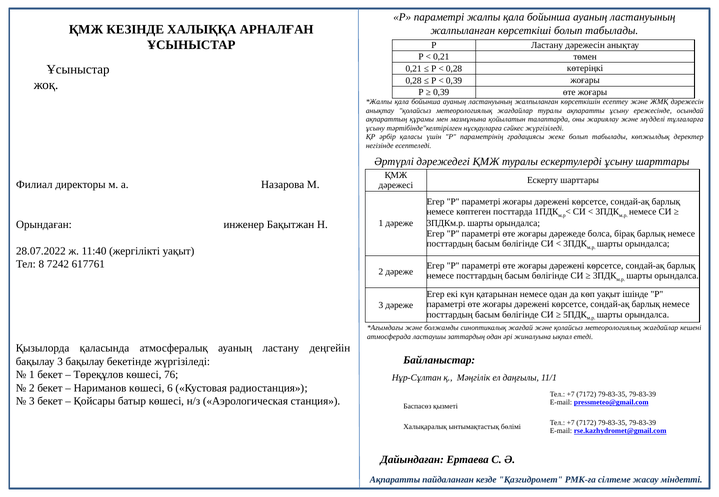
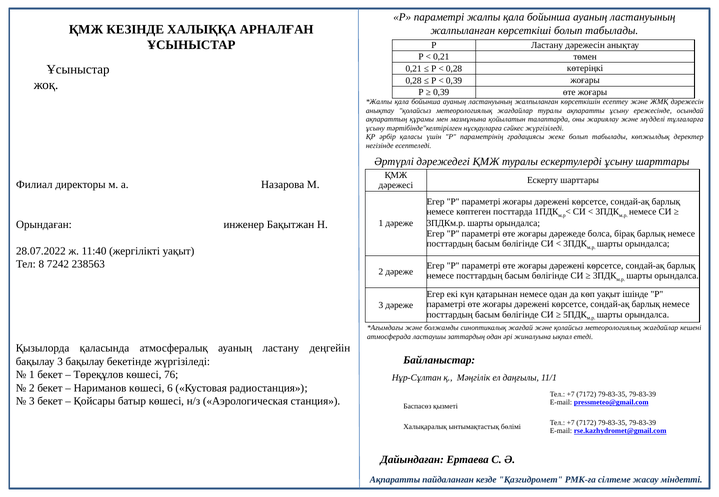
617761: 617761 -> 238563
